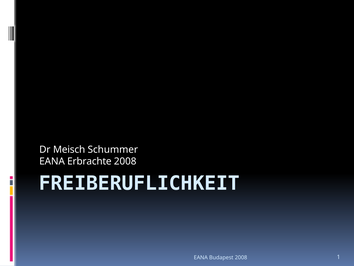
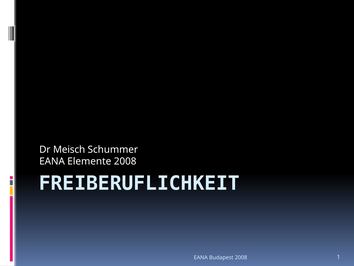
Erbrachte: Erbrachte -> Elemente
